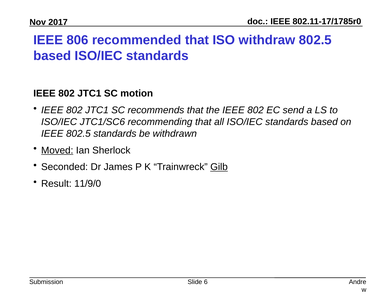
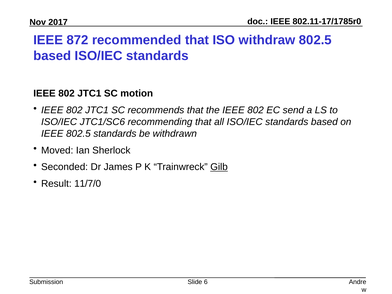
806: 806 -> 872
Moved underline: present -> none
11/9/0: 11/9/0 -> 11/7/0
